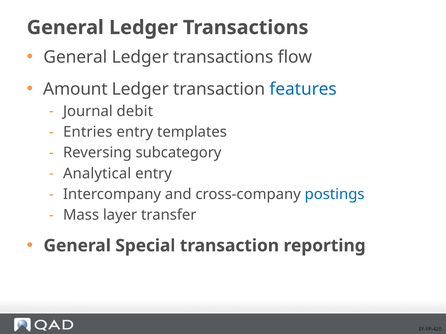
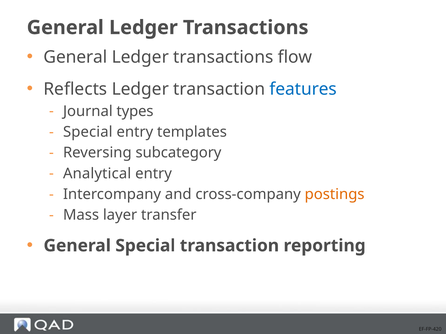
Amount: Amount -> Reflects
debit: debit -> types
Entries at (88, 132): Entries -> Special
postings colour: blue -> orange
